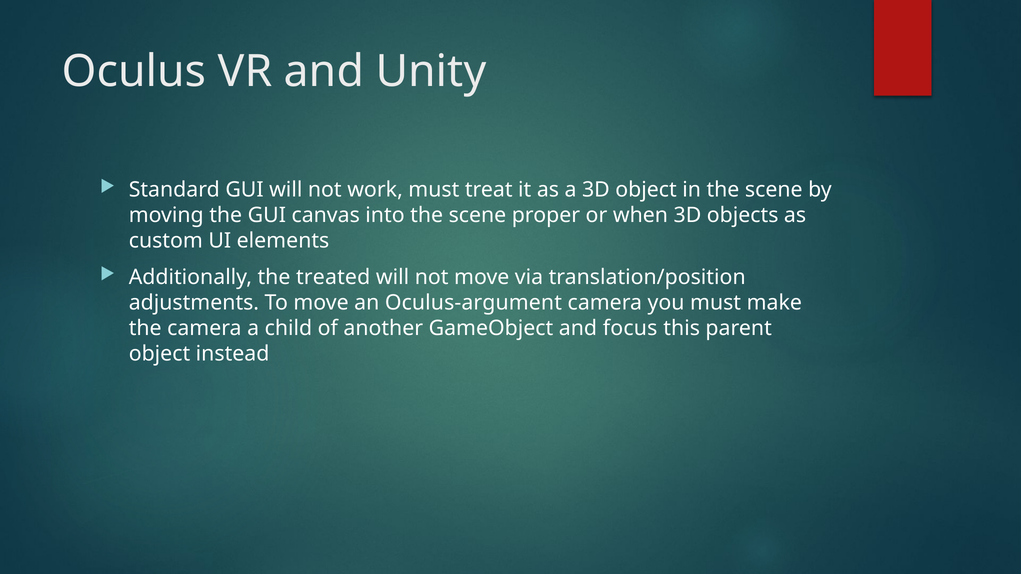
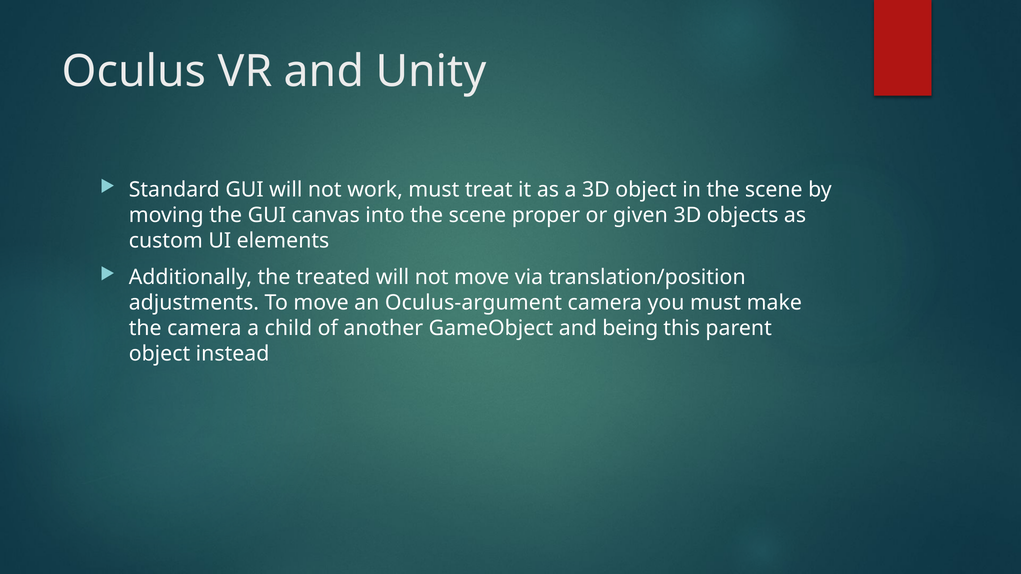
when: when -> given
focus: focus -> being
